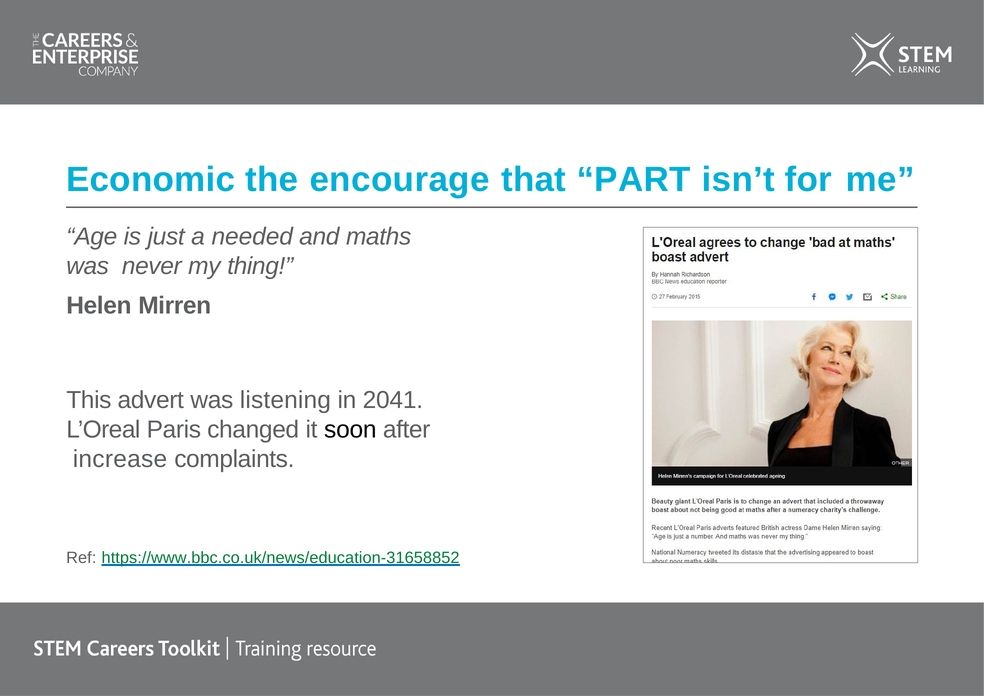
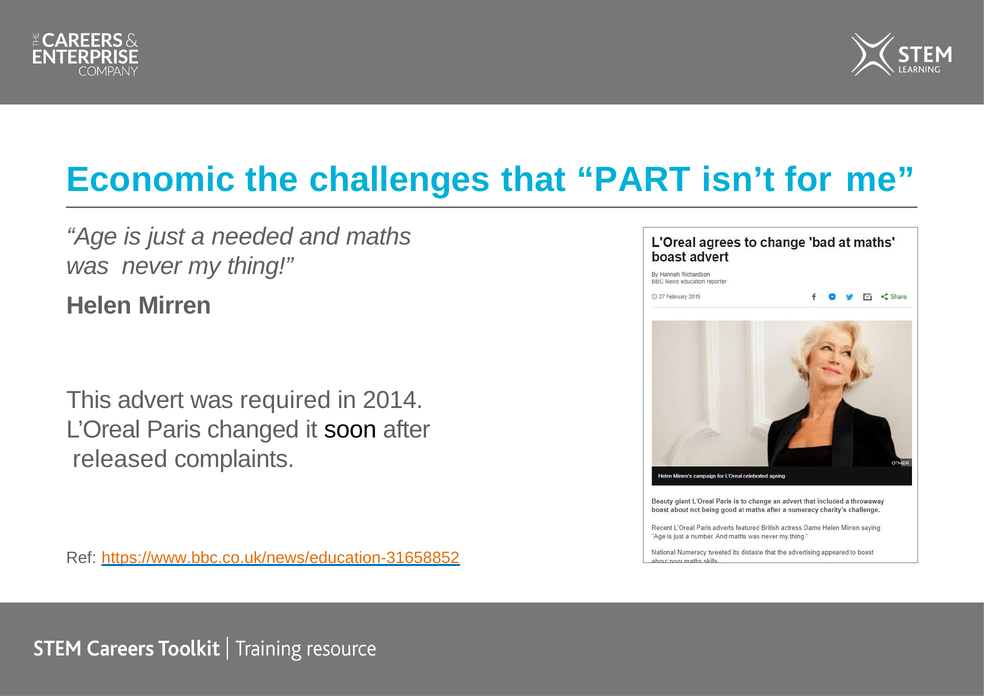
encourage: encourage -> challenges
listening: listening -> required
2041: 2041 -> 2014
increase: increase -> released
https://www.bbc.co.uk/news/education-31658852 colour: green -> orange
